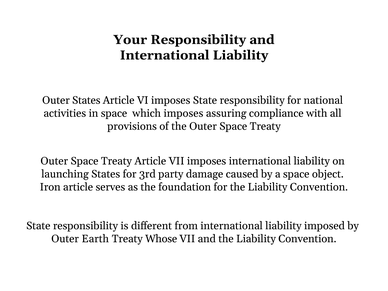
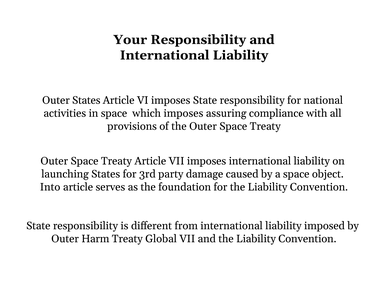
Iron: Iron -> Into
Earth: Earth -> Harm
Whose: Whose -> Global
